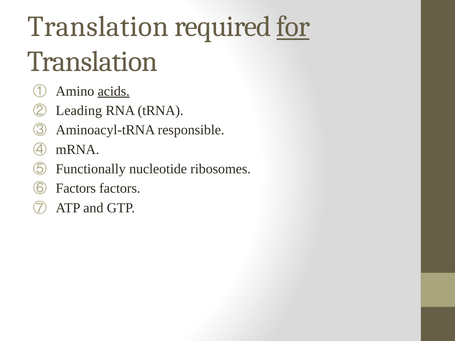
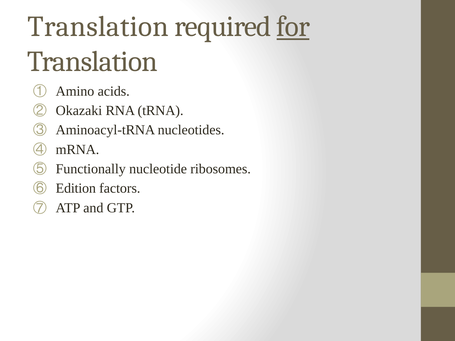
acids underline: present -> none
Leading: Leading -> Okazaki
responsible: responsible -> nucleotides
Factors at (76, 188): Factors -> Edition
